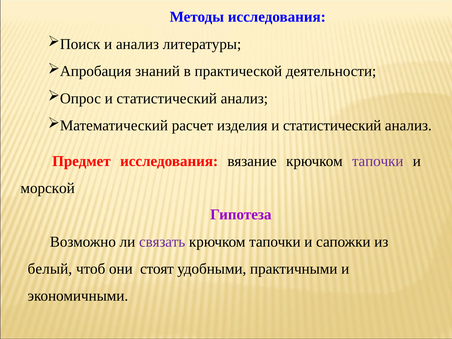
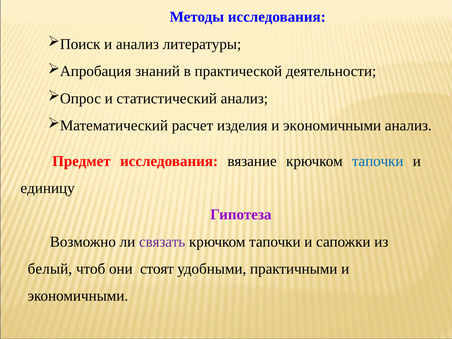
изделия и статистический: статистический -> экономичными
тапочки at (378, 161) colour: purple -> blue
морской: морской -> единицу
